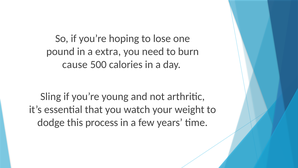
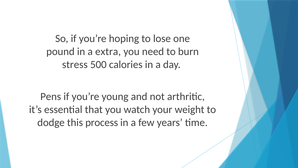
cause: cause -> stress
Sling: Sling -> Pens
